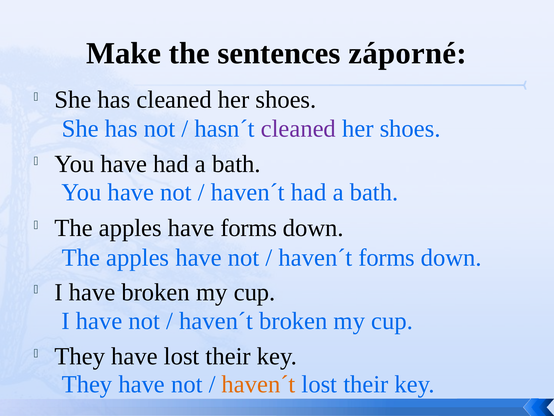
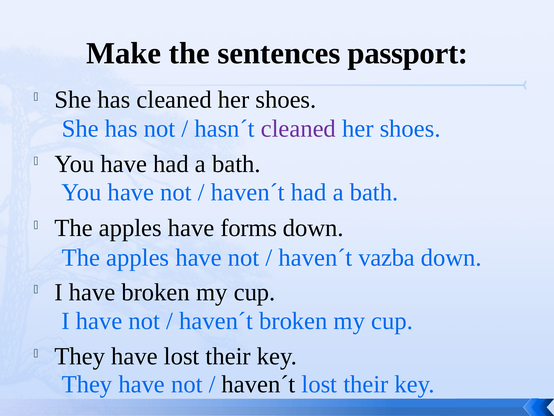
záporné: záporné -> passport
haven´t forms: forms -> vazba
haven´t at (259, 384) colour: orange -> black
